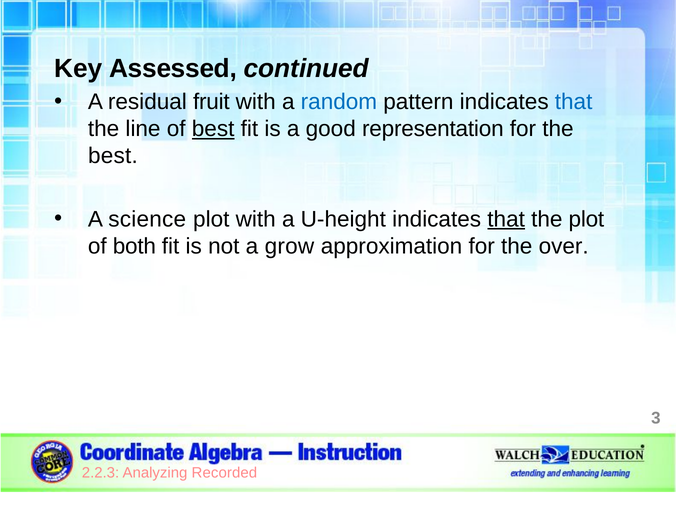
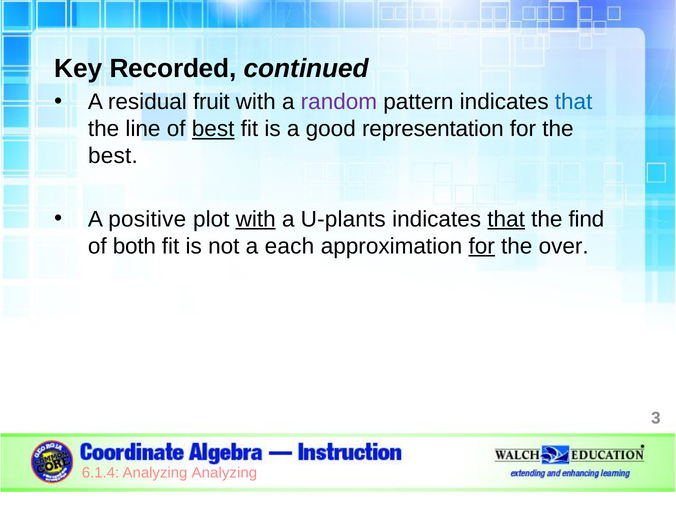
Assessed: Assessed -> Recorded
random colour: blue -> purple
science: science -> positive
with at (256, 219) underline: none -> present
U-height: U-height -> U-plants
the plot: plot -> find
grow: grow -> each
for at (482, 246) underline: none -> present
2.2.3: 2.2.3 -> 6.1.4
Analyzing Recorded: Recorded -> Analyzing
